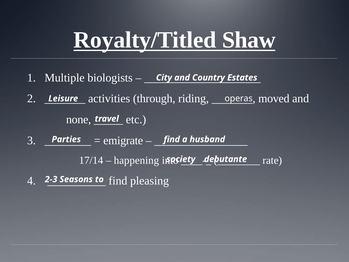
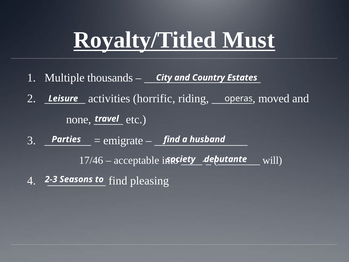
Shaw: Shaw -> Must
biologists: biologists -> thousands
through: through -> horrific
17/14: 17/14 -> 17/46
happening: happening -> acceptable
rate: rate -> will
